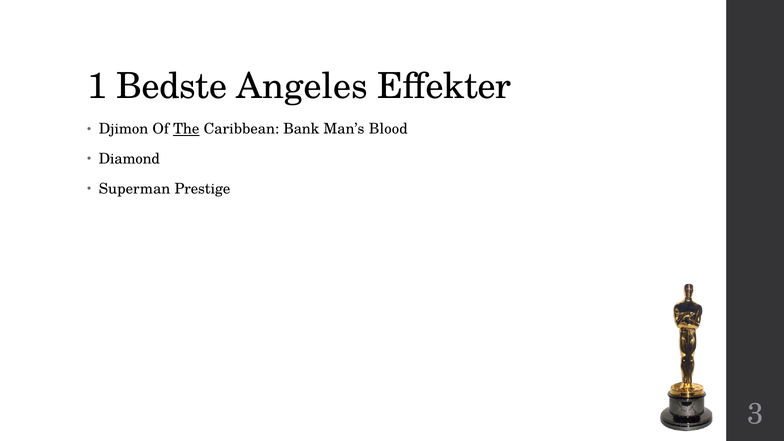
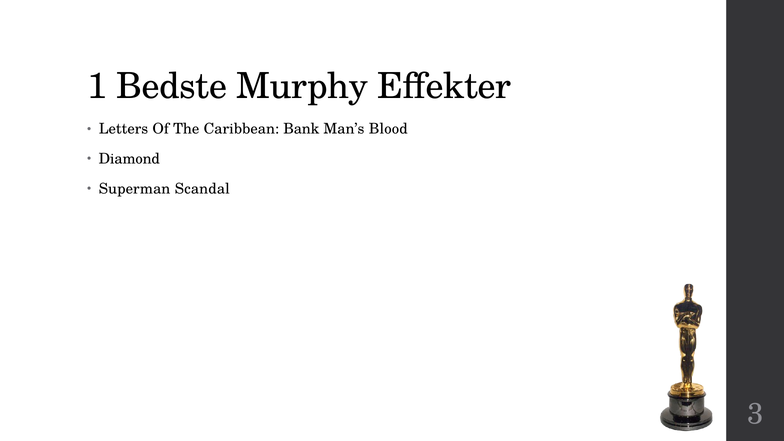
Angeles: Angeles -> Murphy
Djimon: Djimon -> Letters
The underline: present -> none
Prestige: Prestige -> Scandal
